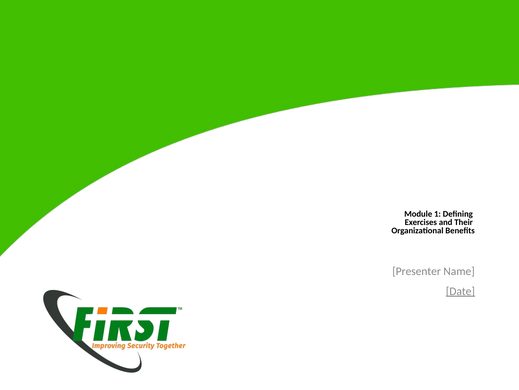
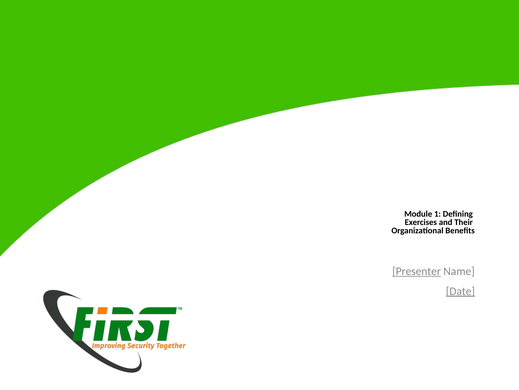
Presenter underline: none -> present
